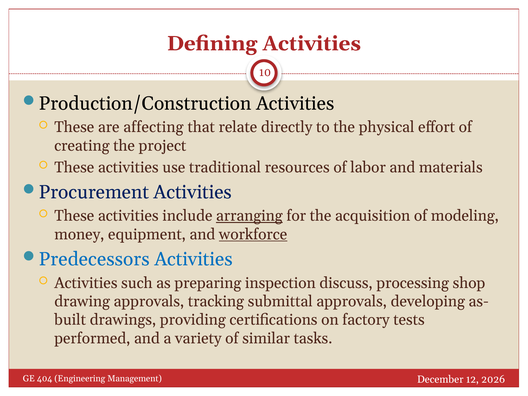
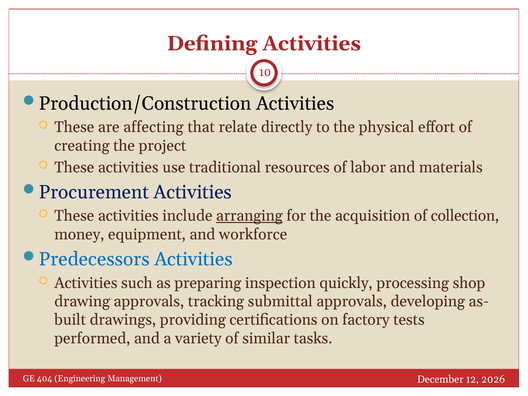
modeling: modeling -> collection
workforce underline: present -> none
discuss: discuss -> quickly
